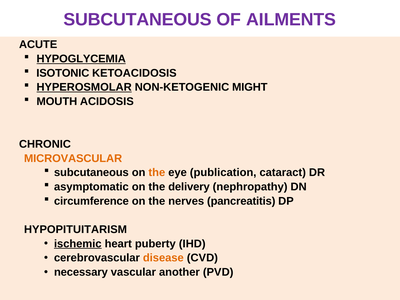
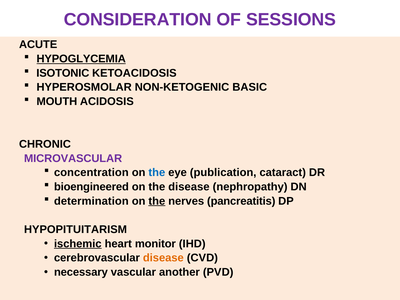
SUBCUTANEOUS at (138, 20): SUBCUTANEOUS -> CONSIDERATION
AILMENTS: AILMENTS -> SESSIONS
HYPEROSMOLAR underline: present -> none
MIGHT: MIGHT -> BASIC
MICROVASCULAR colour: orange -> purple
subcutaneous at (91, 173): subcutaneous -> concentration
the at (157, 173) colour: orange -> blue
asymptomatic: asymptomatic -> bioengineered
the delivery: delivery -> disease
circumference: circumference -> determination
the at (157, 201) underline: none -> present
puberty: puberty -> monitor
